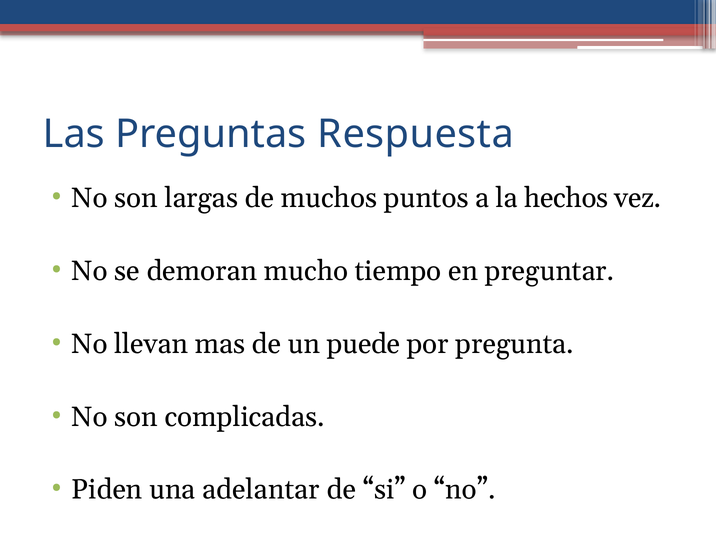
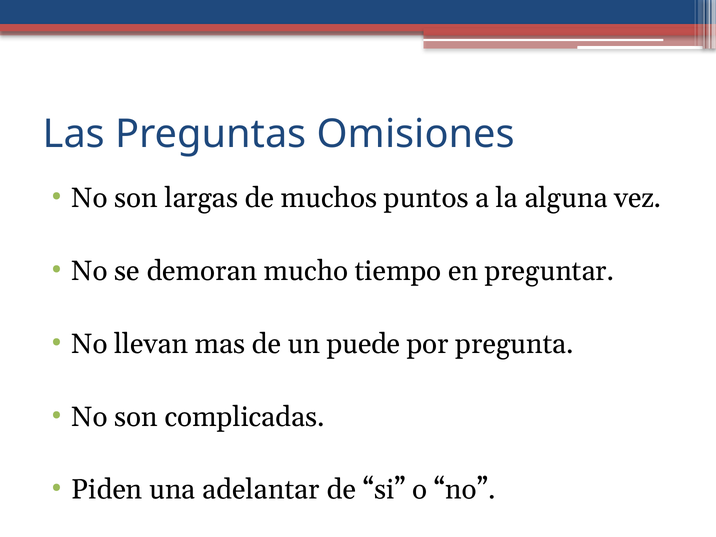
Respuesta: Respuesta -> Omisiones
hechos: hechos -> alguna
